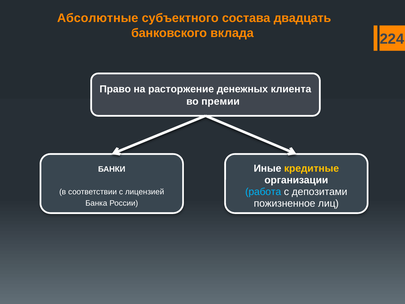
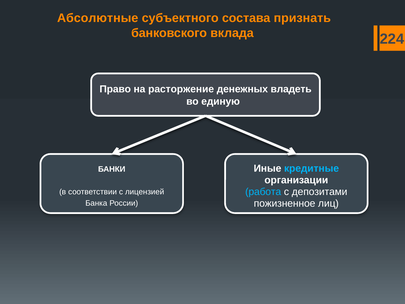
двадцать: двадцать -> признать
клиента: клиента -> владеть
премии: премии -> единую
кредитные colour: yellow -> light blue
